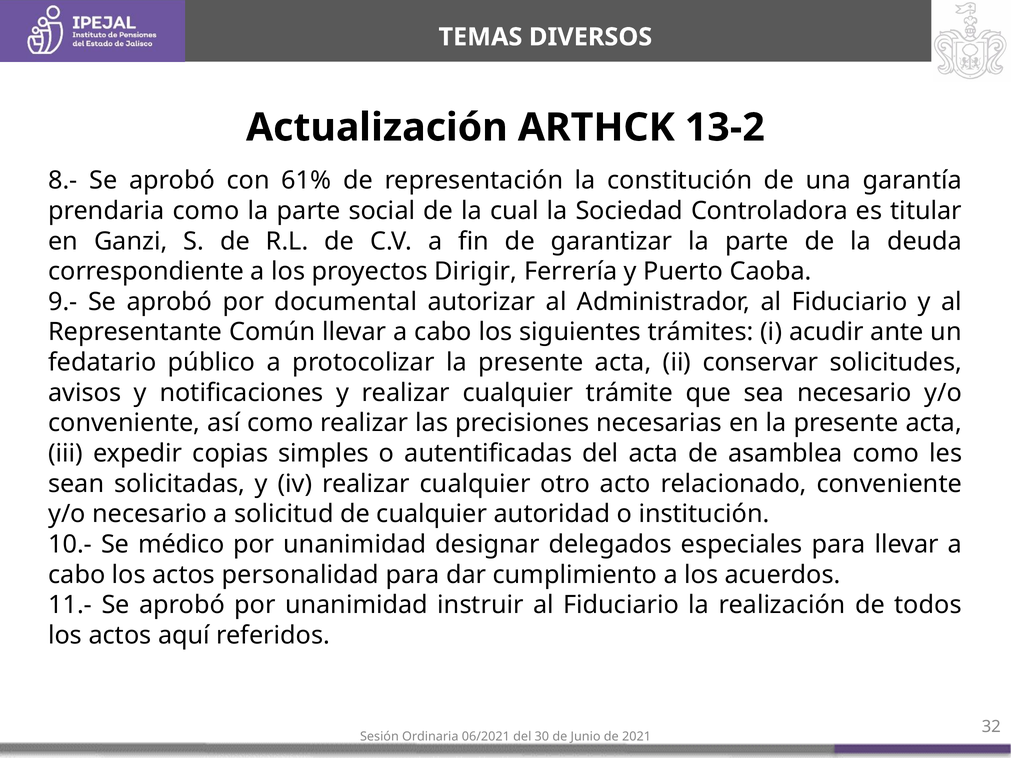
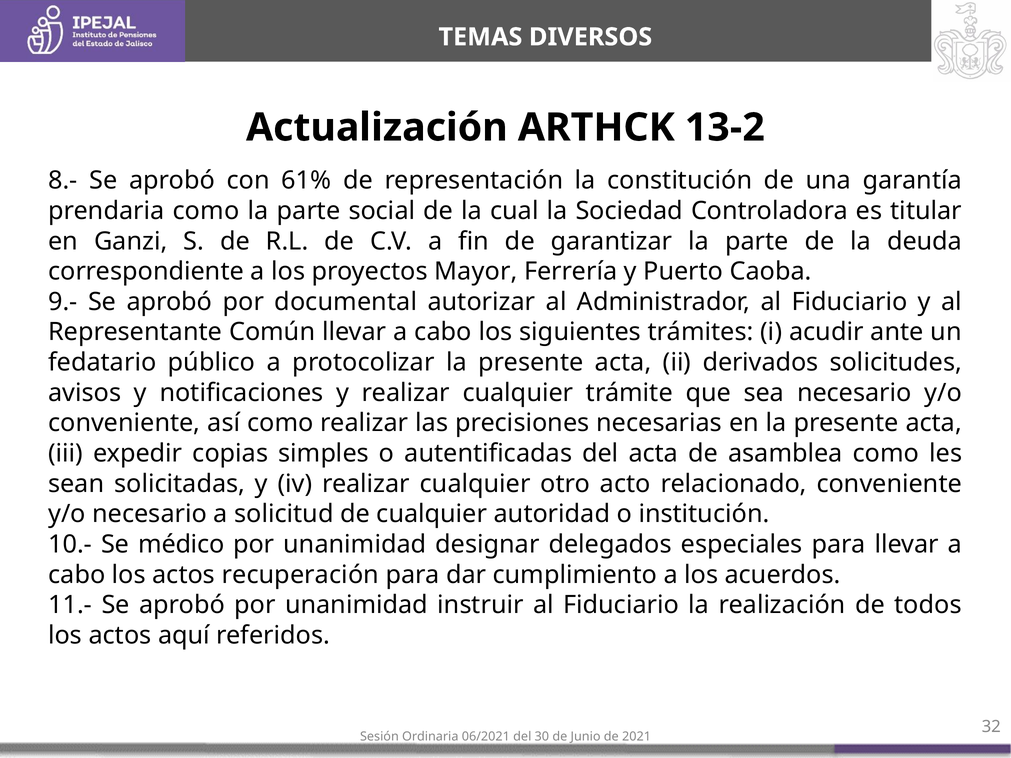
Dirigir: Dirigir -> Mayor
conservar: conservar -> derivados
personalidad: personalidad -> recuperación
